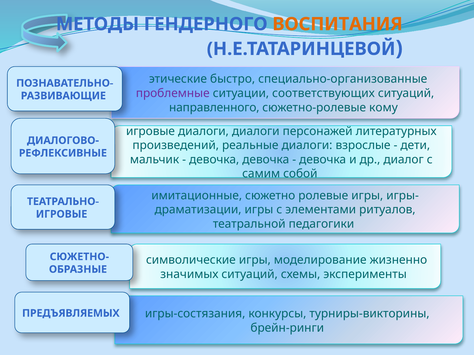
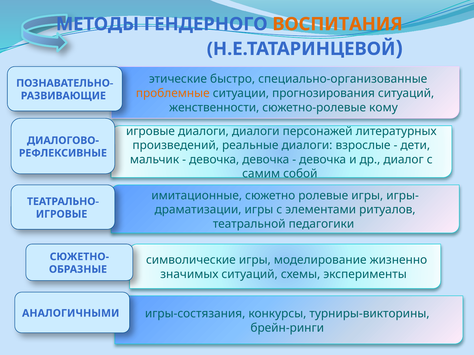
проблемные colour: purple -> orange
соответствующих: соответствующих -> прогнозирования
направленного: направленного -> женственности
ПРЕДЪЯВЛЯЕМЫХ: ПРЕДЪЯВЛЯЕМЫХ -> АНАЛОГИЧНЫМИ
